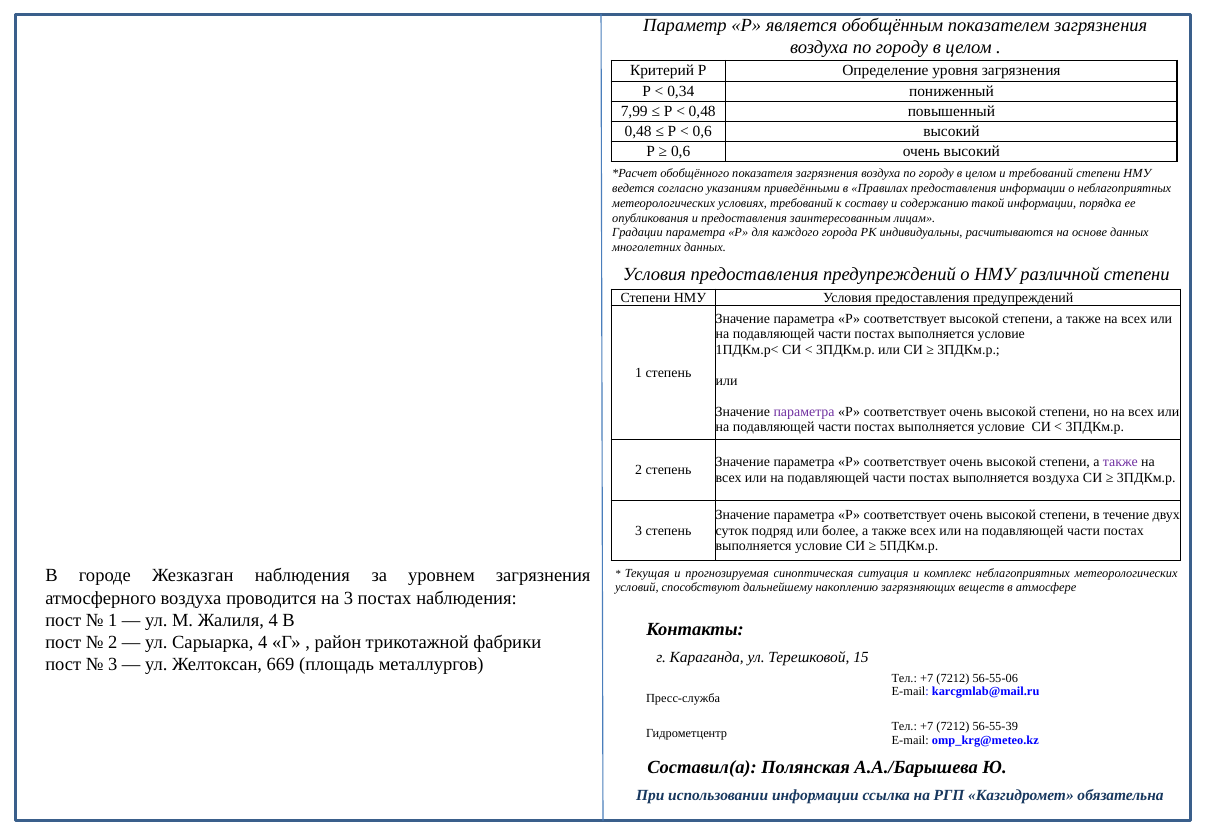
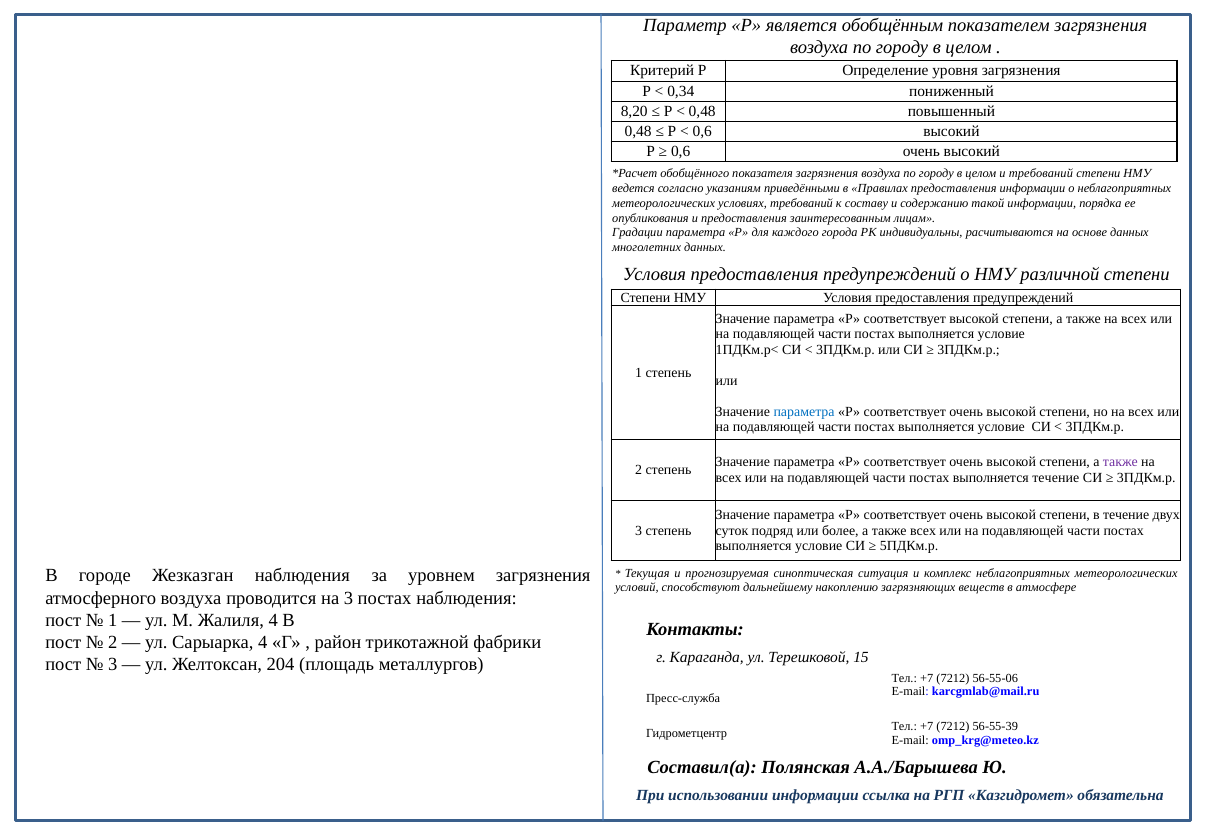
7,99: 7,99 -> 8,20
параметра at (804, 411) colour: purple -> blue
выполняется воздуха: воздуха -> течение
669: 669 -> 204
